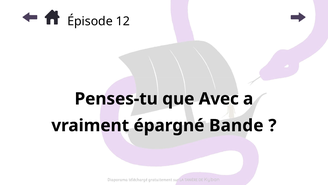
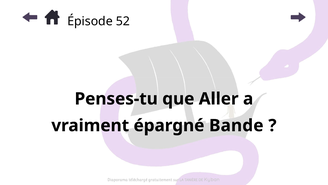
12: 12 -> 52
Avec: Avec -> Aller
